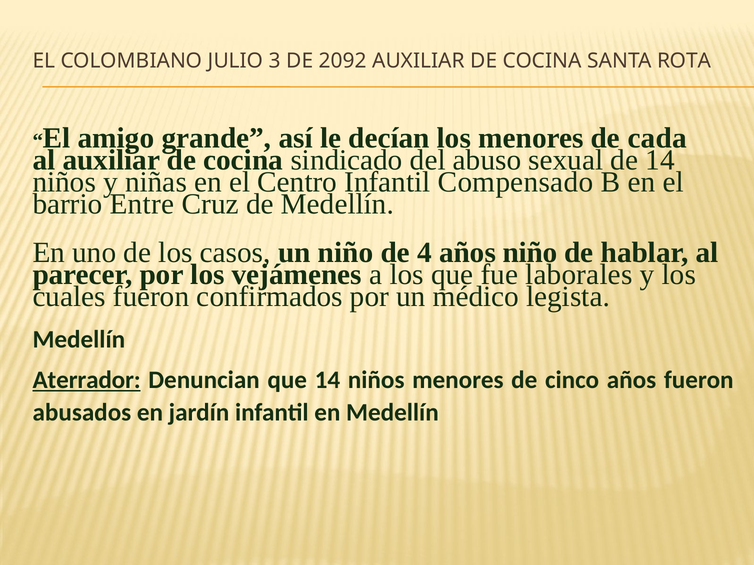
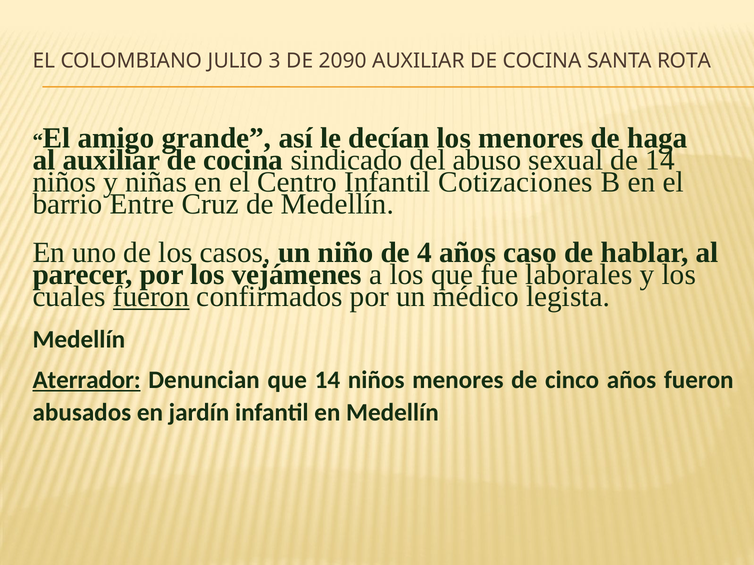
2092: 2092 -> 2090
cada: cada -> haga
Compensado: Compensado -> Cotizaciones
años niño: niño -> caso
fueron at (151, 297) underline: none -> present
